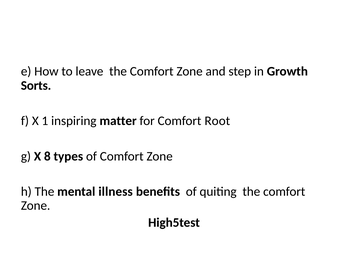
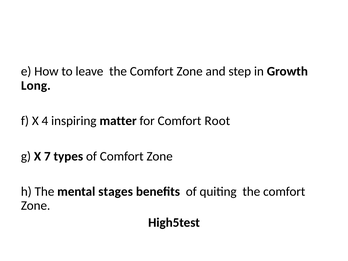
Sorts: Sorts -> Long
1: 1 -> 4
8: 8 -> 7
illness: illness -> stages
